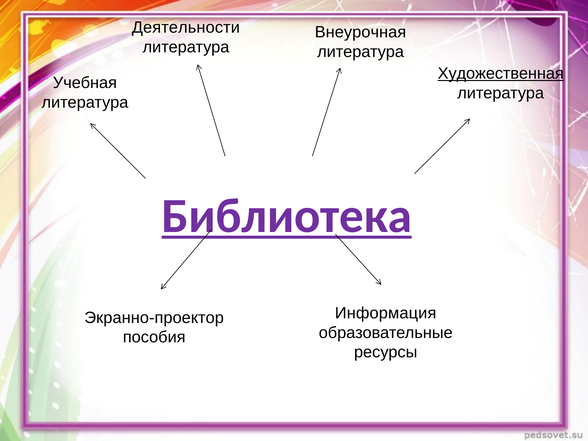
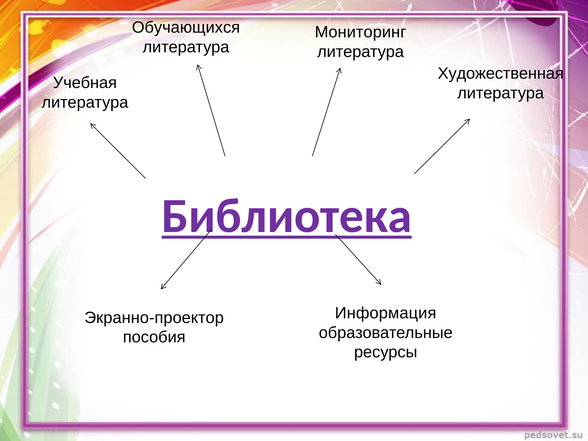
Деятельности: Деятельности -> Обучающихся
Внеурочная: Внеурочная -> Мониторинг
Художественная underline: present -> none
